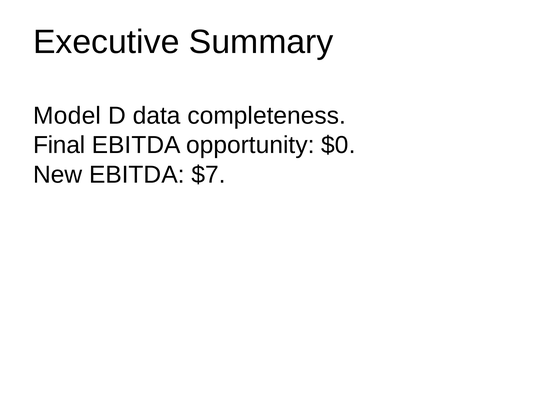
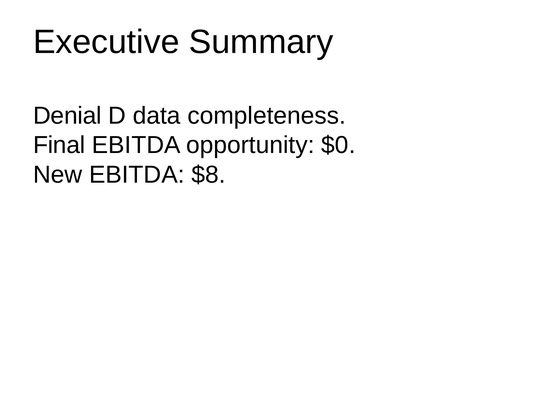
Model: Model -> Denial
$7: $7 -> $8
